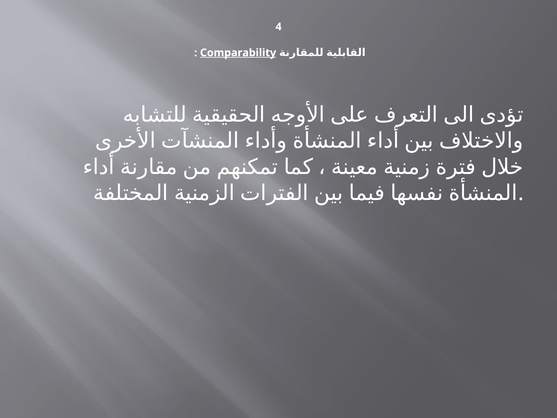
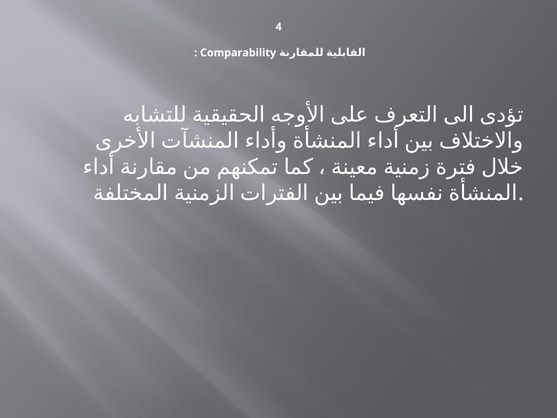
Comparability underline: present -> none
